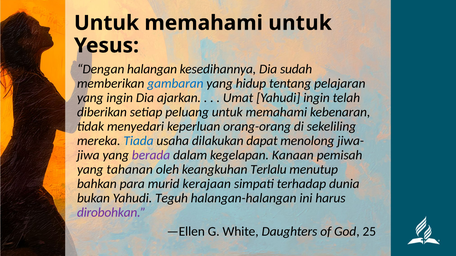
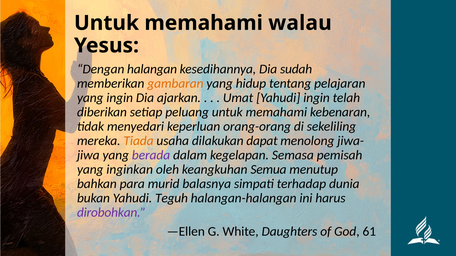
memahami untuk: untuk -> walau
gambaran colour: blue -> orange
Tiada colour: blue -> orange
Kanaan: Kanaan -> Semasa
tahanan: tahanan -> inginkan
Terlalu: Terlalu -> Semua
kerajaan: kerajaan -> balasnya
25: 25 -> 61
